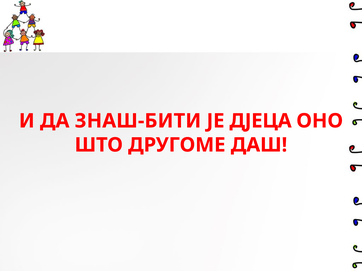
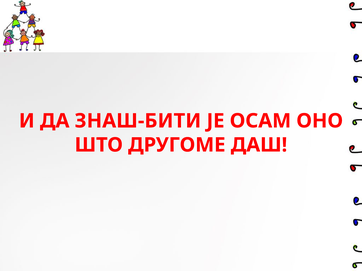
ДЈЕЦА: ДЈЕЦА -> ОСАМ
